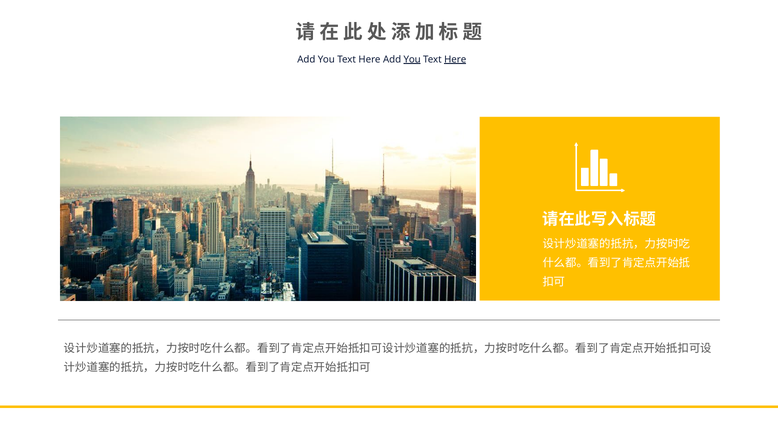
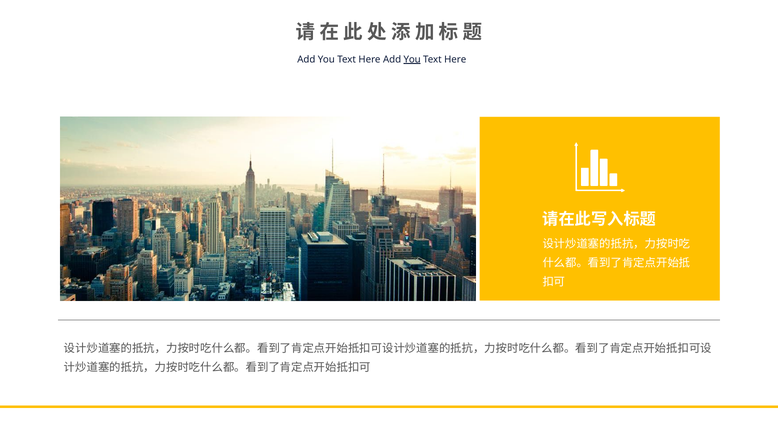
Here at (455, 59) underline: present -> none
